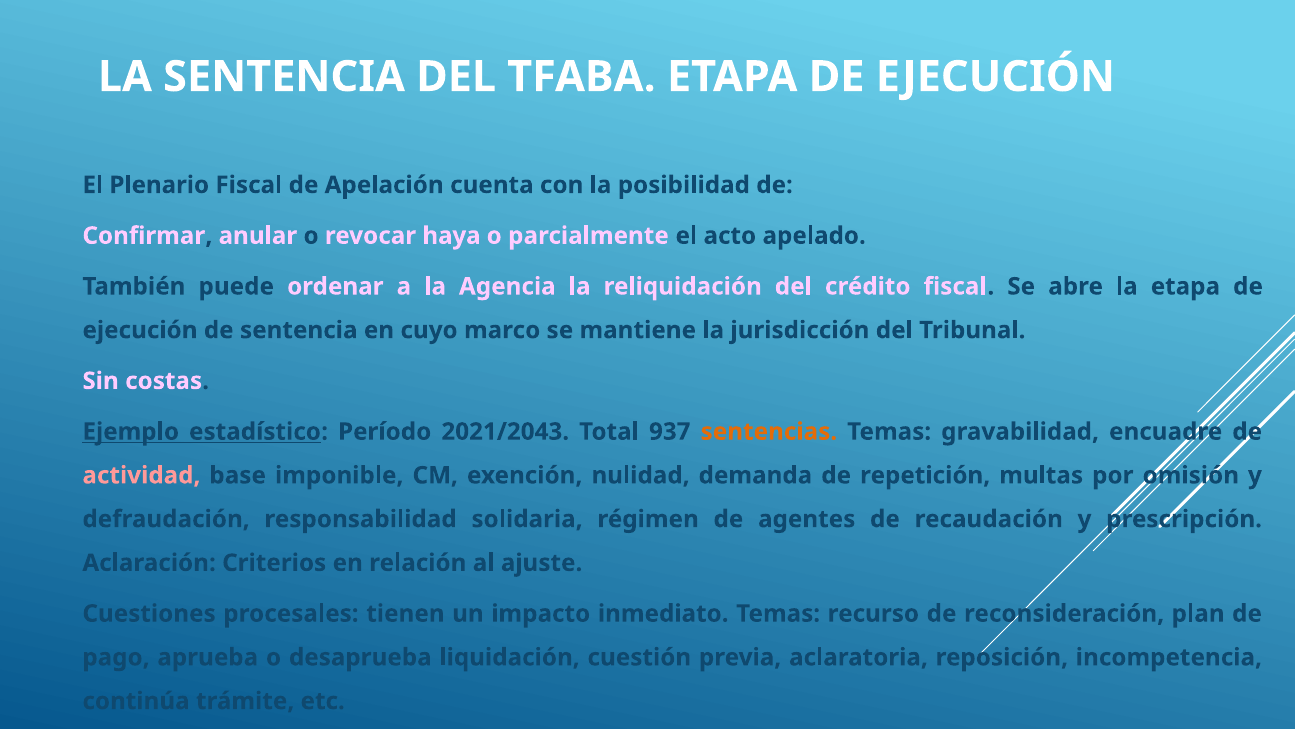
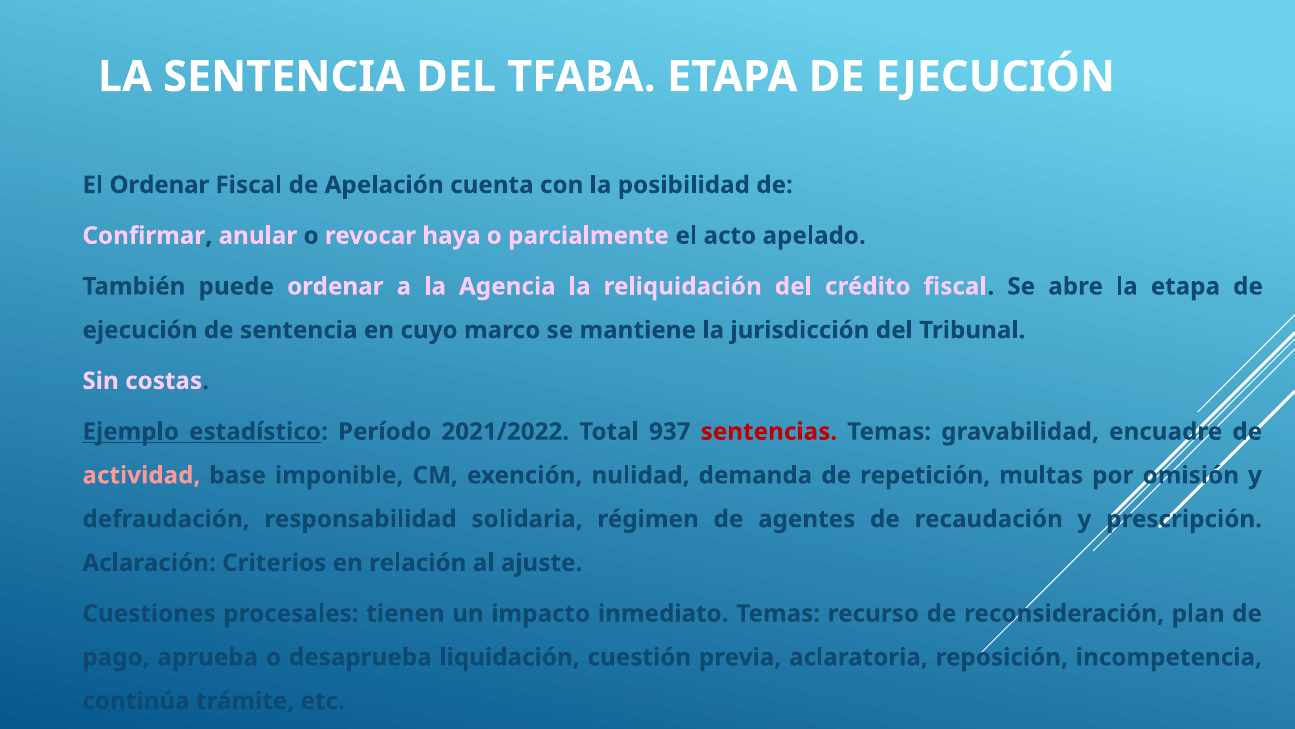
El Plenario: Plenario -> Ordenar
2021/2043: 2021/2043 -> 2021/2022
sentencias colour: orange -> red
